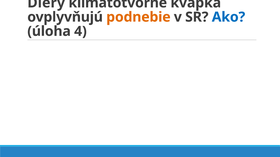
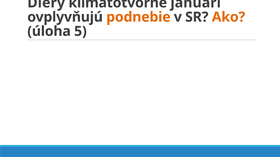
kvapká: kvapká -> januári
Ako colour: blue -> orange
4: 4 -> 5
